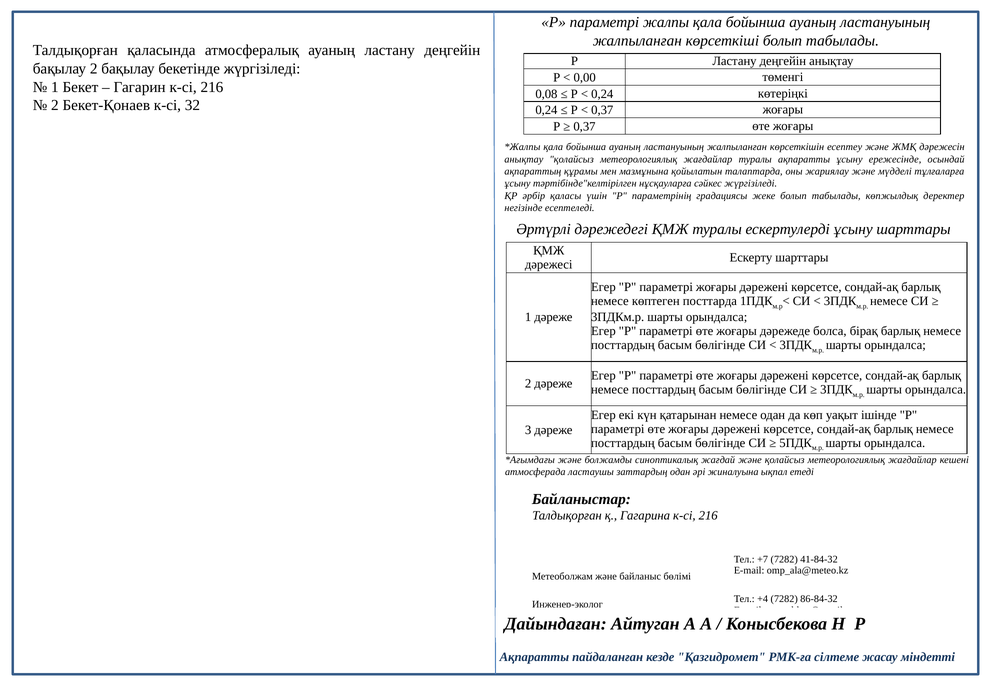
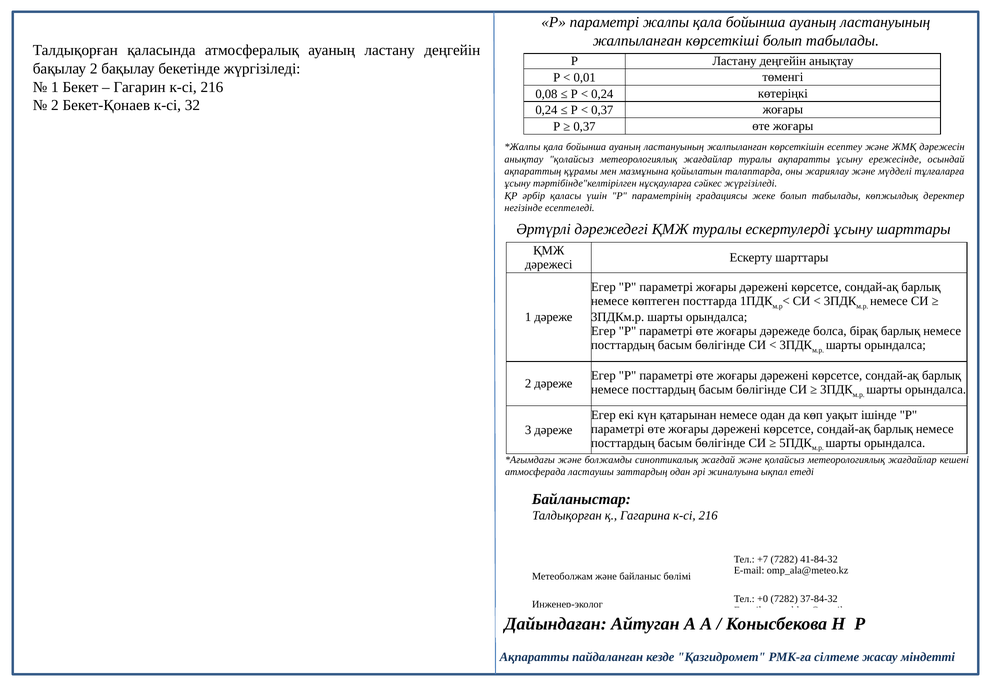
0,00: 0,00 -> 0,01
+4: +4 -> +0
86-84-32: 86-84-32 -> 37-84-32
